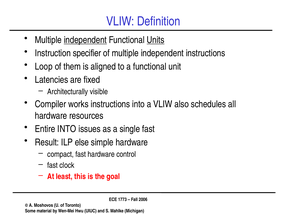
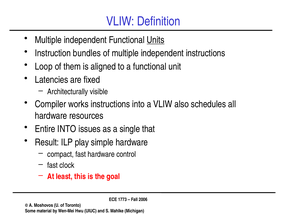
independent at (85, 40) underline: present -> none
specifier: specifier -> bundles
single fast: fast -> that
else: else -> play
